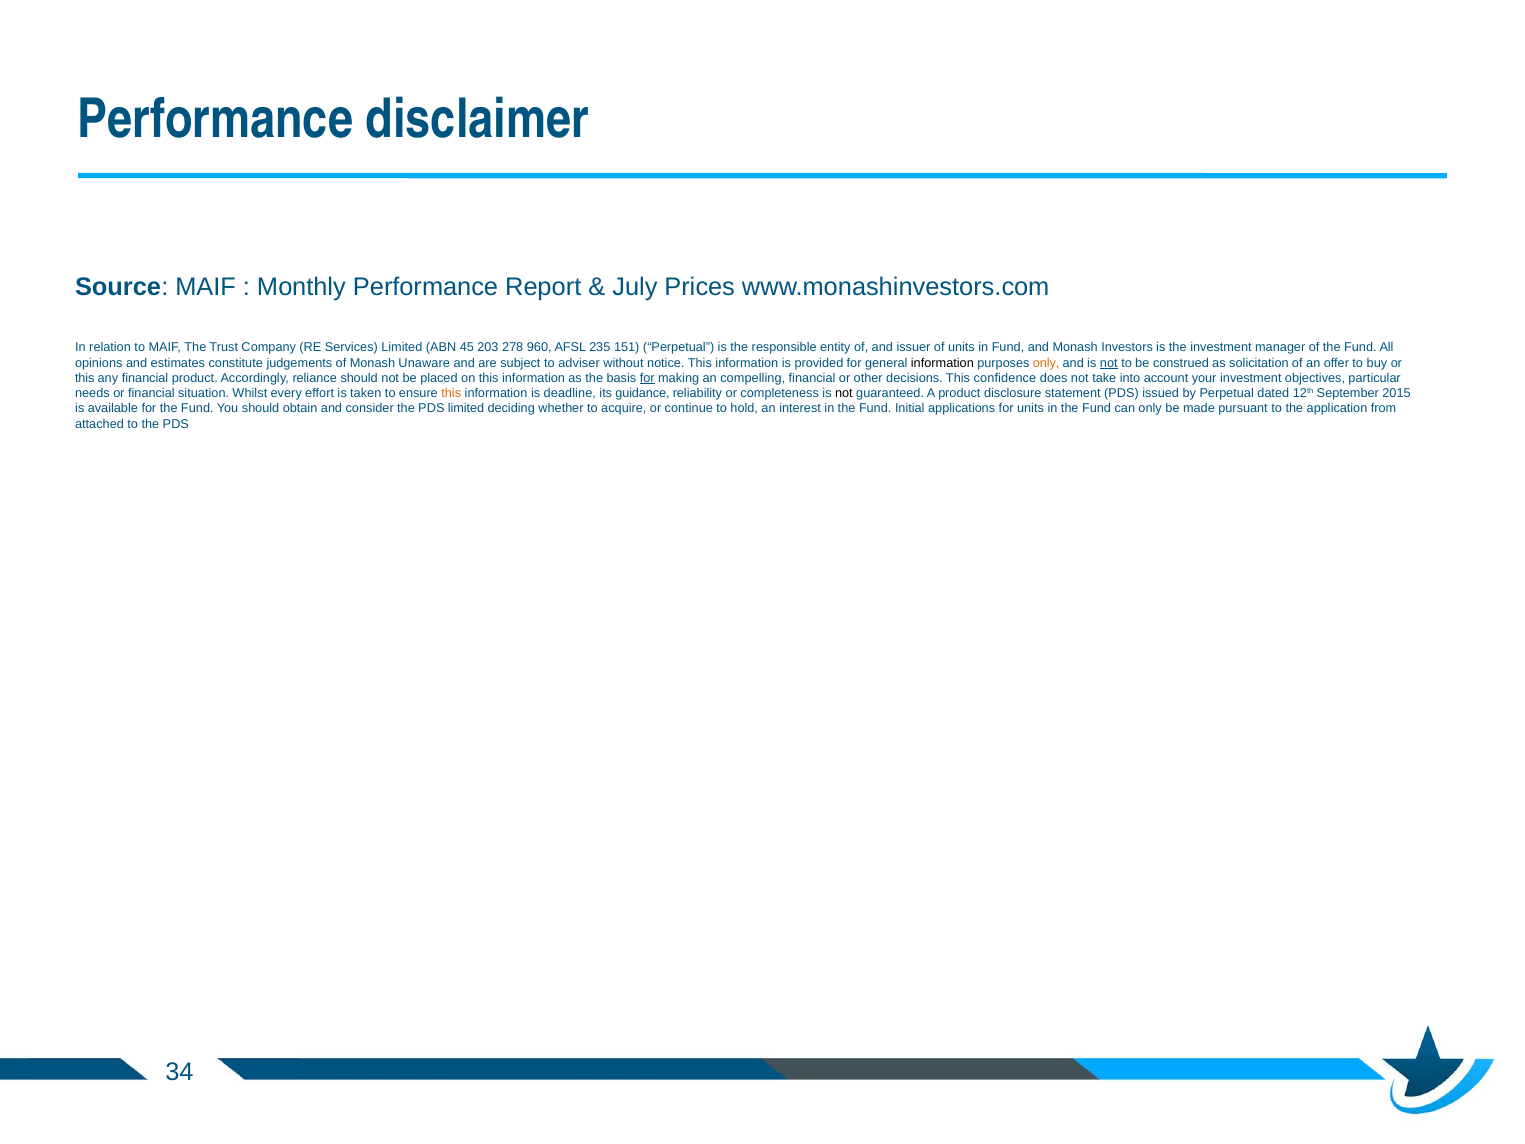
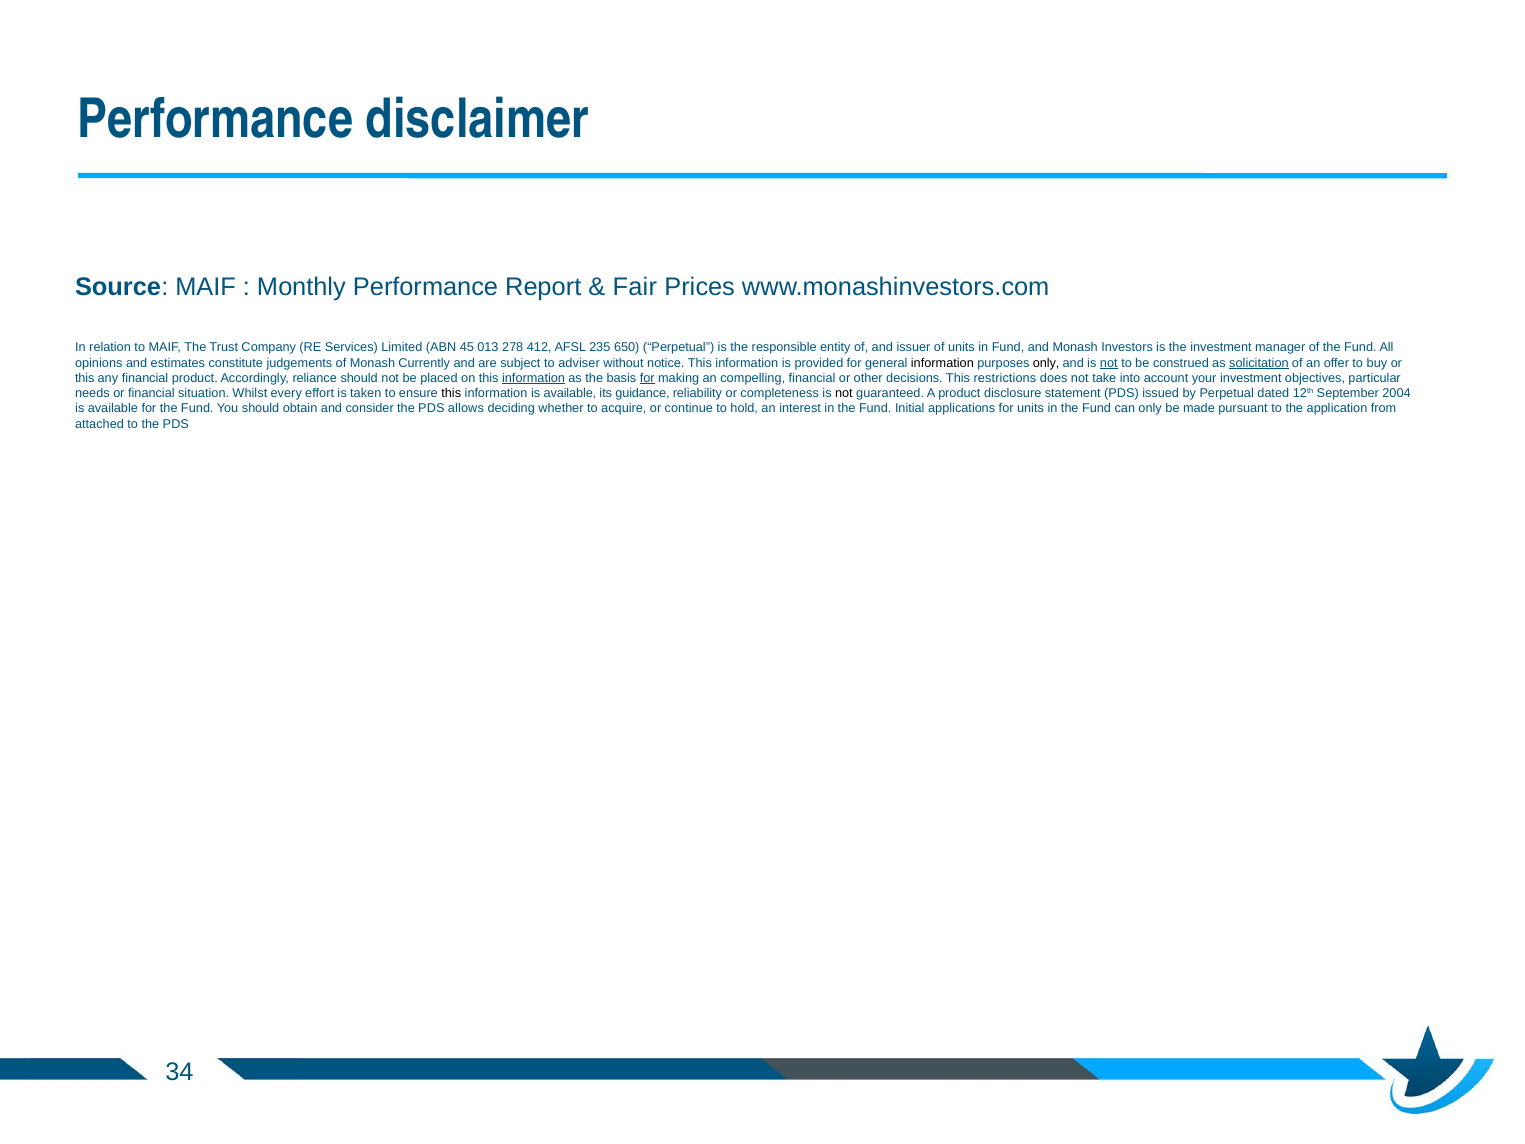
July: July -> Fair
203: 203 -> 013
960: 960 -> 412
151: 151 -> 650
Unaware: Unaware -> Currently
only at (1046, 363) colour: orange -> black
solicitation underline: none -> present
information at (534, 378) underline: none -> present
confidence: confidence -> restrictions
this at (451, 393) colour: orange -> black
information is deadline: deadline -> available
2015: 2015 -> 2004
PDS limited: limited -> allows
